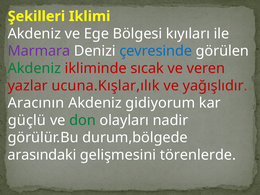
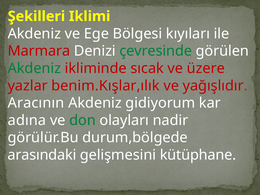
Marmara colour: purple -> red
çevresinde colour: blue -> green
veren: veren -> üzere
ucuna.Kışlar,ılık: ucuna.Kışlar,ılık -> benim.Kışlar,ılık
güçlü: güçlü -> adına
törenlerde: törenlerde -> kütüphane
